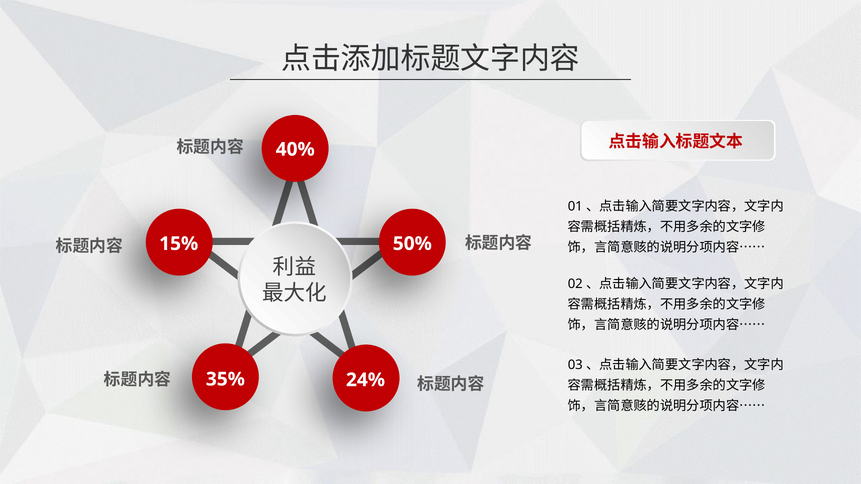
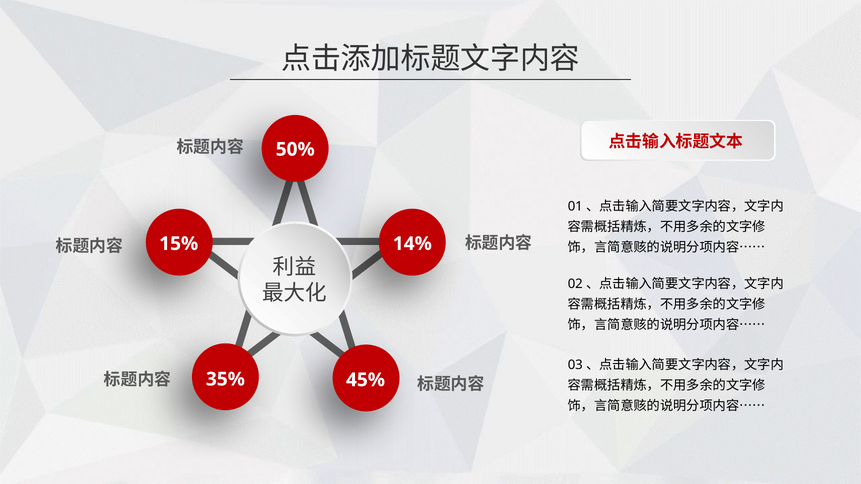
40%: 40% -> 50%
50%: 50% -> 14%
24%: 24% -> 45%
